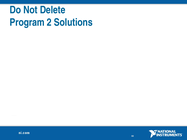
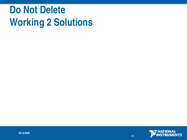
Program: Program -> Working
